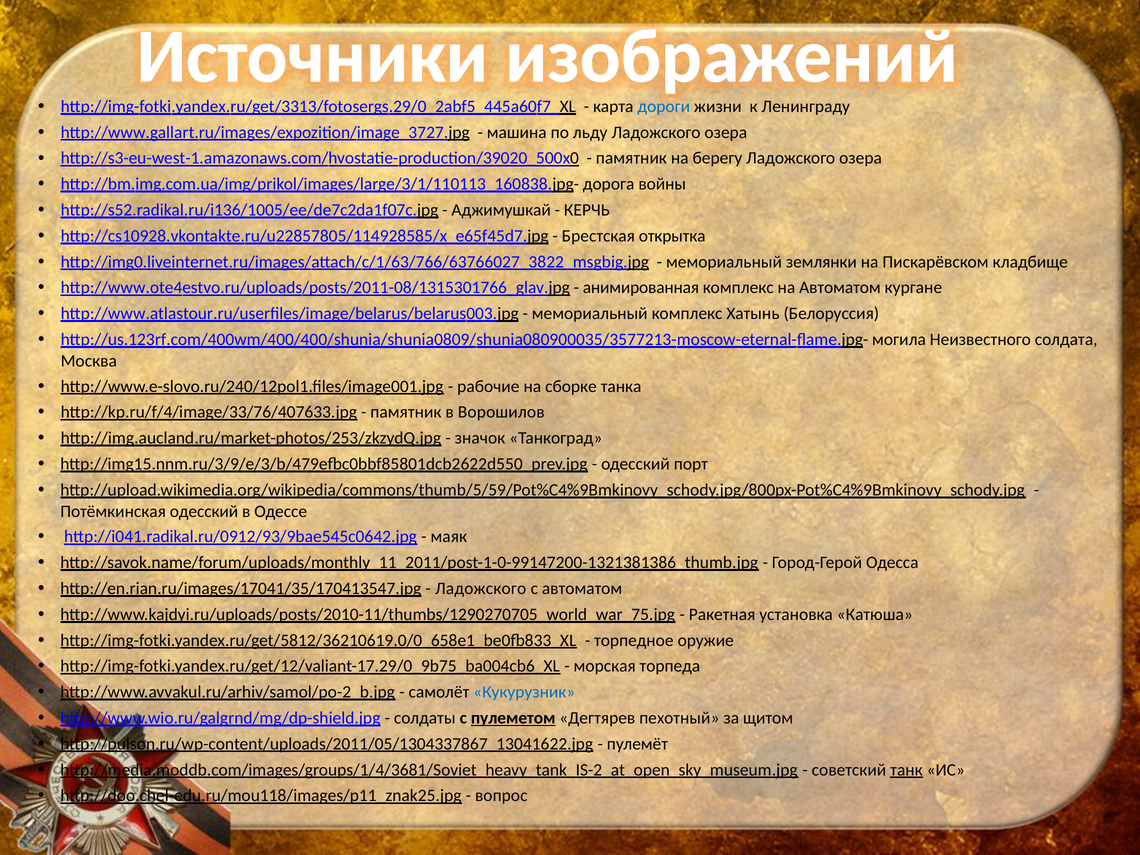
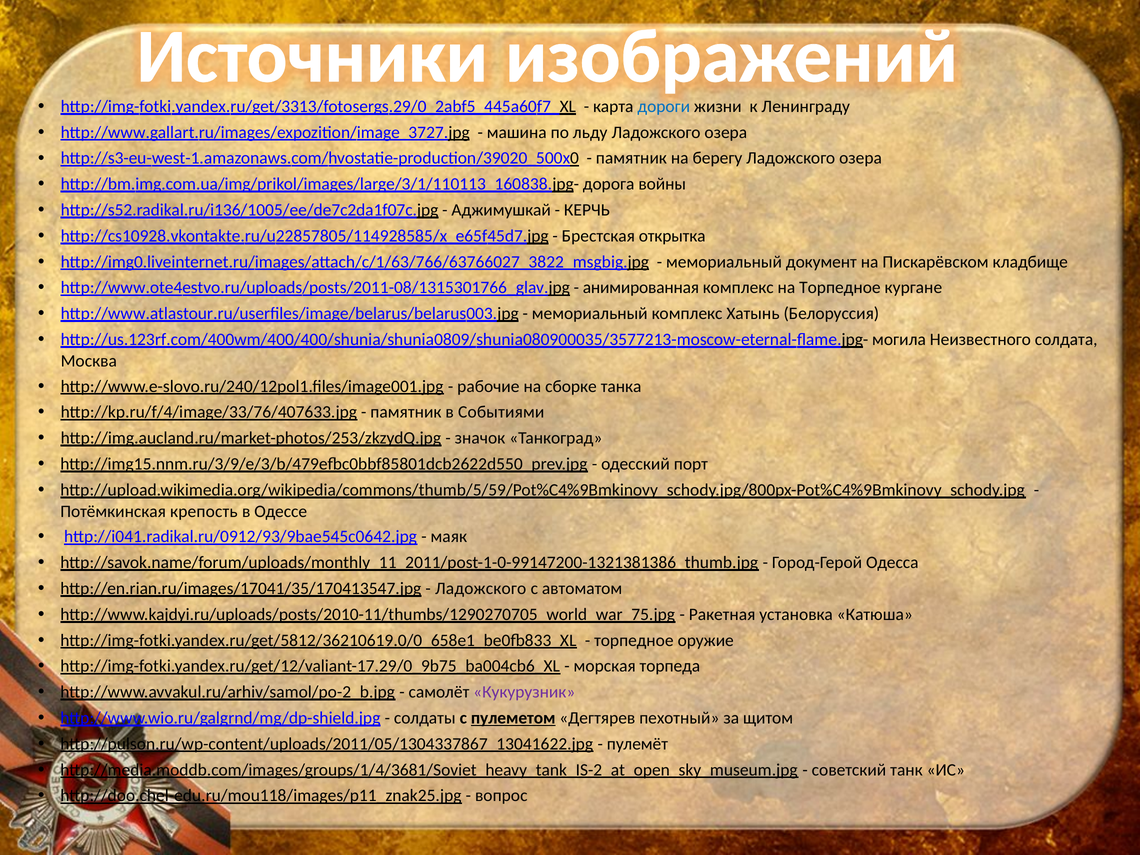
землянки: землянки -> документ
на Автоматом: Автоматом -> Торпедное
Ворошилов: Ворошилов -> Событиями
Потёмкинская одесский: одесский -> крепость
Кукурузник colour: blue -> purple
танк underline: present -> none
